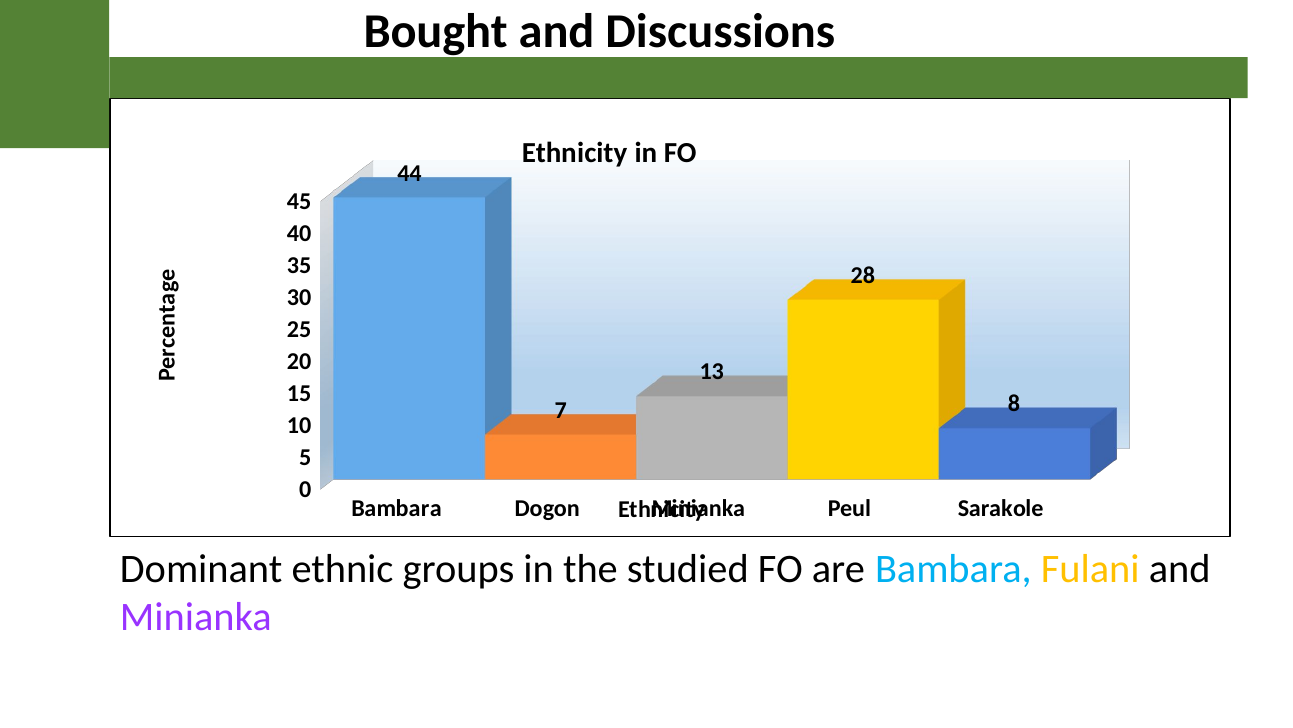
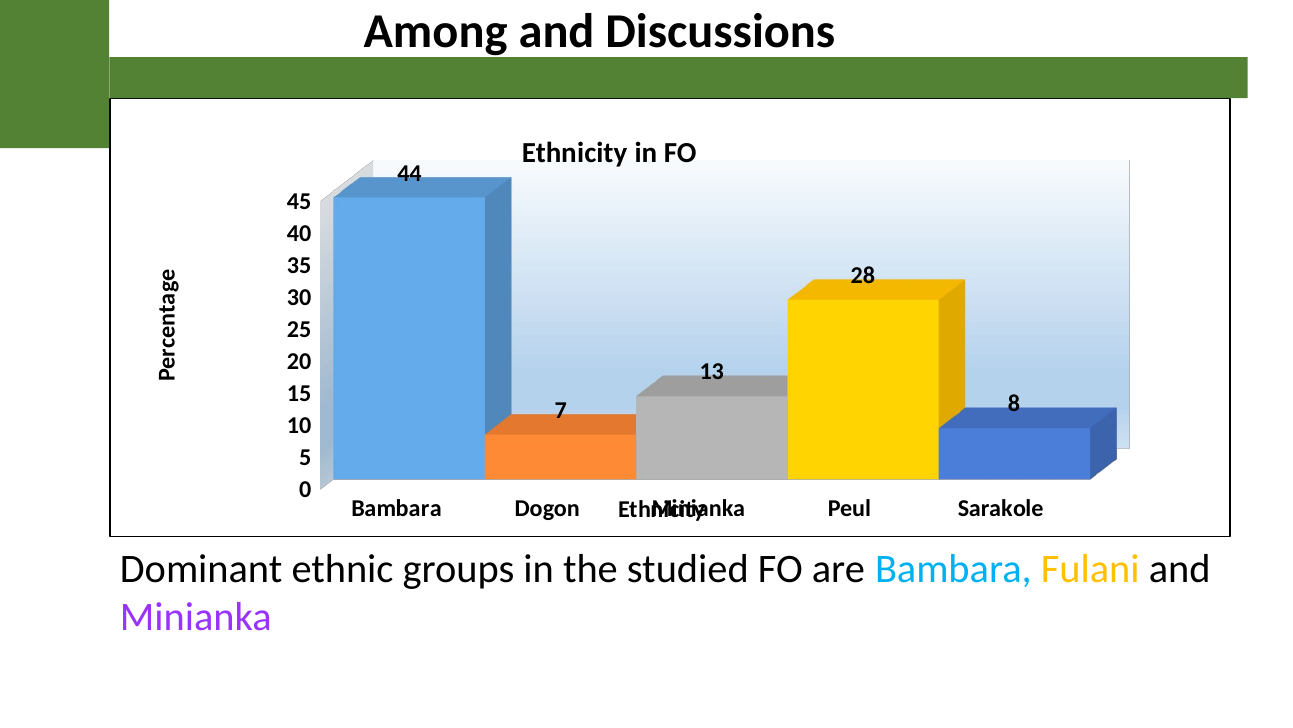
Bought: Bought -> Among
